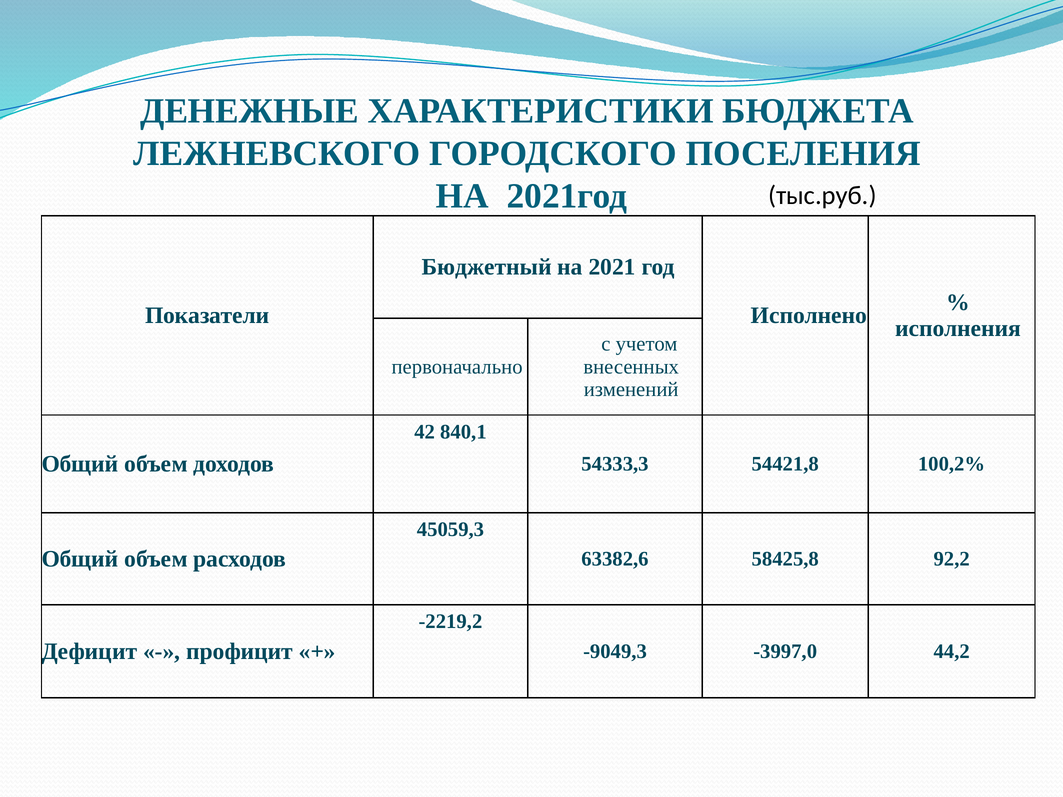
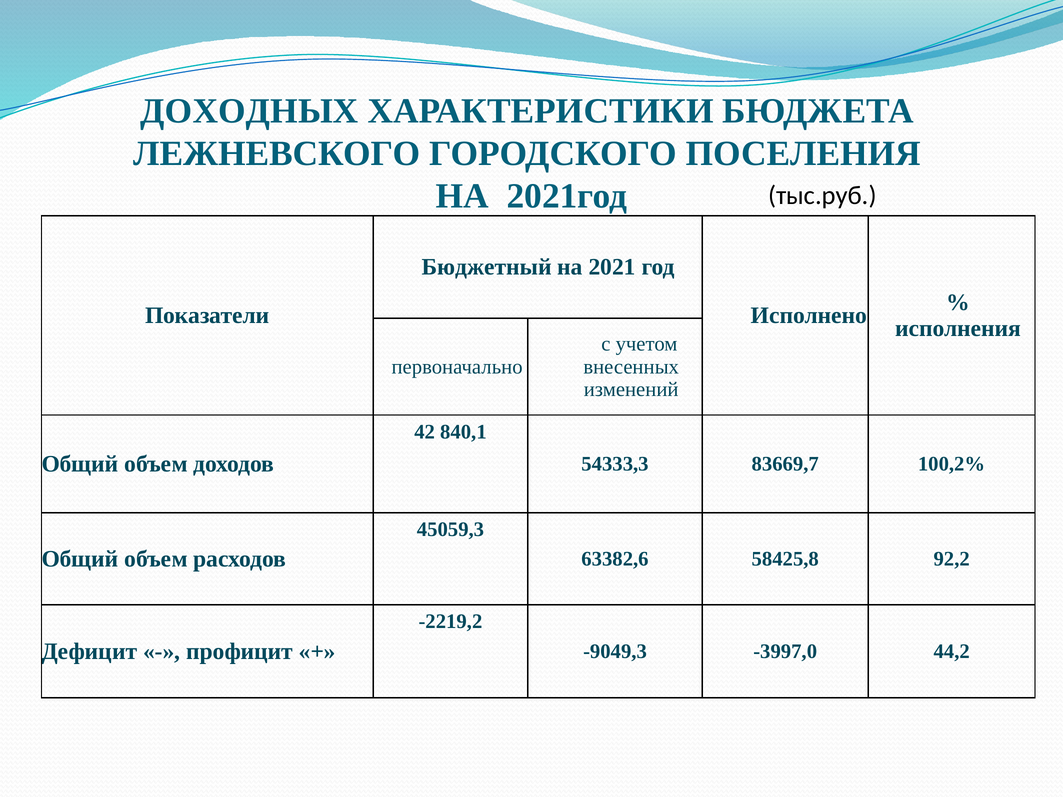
ДЕНЕЖНЫЕ: ДЕНЕЖНЫЕ -> ДОХОДНЫХ
54421,8: 54421,8 -> 83669,7
